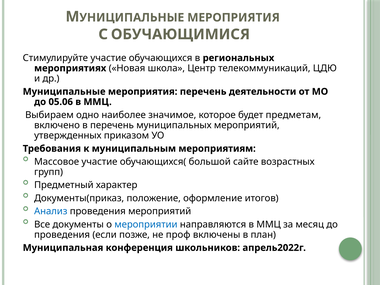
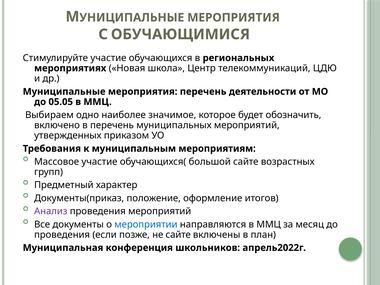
05.06: 05.06 -> 05.05
предметам: предметам -> обозначить
Анализ colour: blue -> purple
не проф: проф -> сайте
